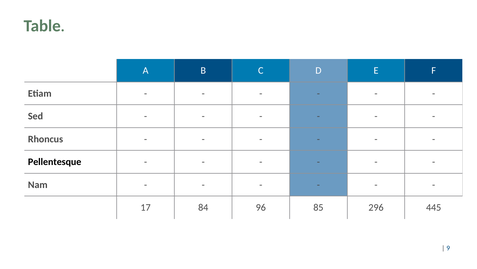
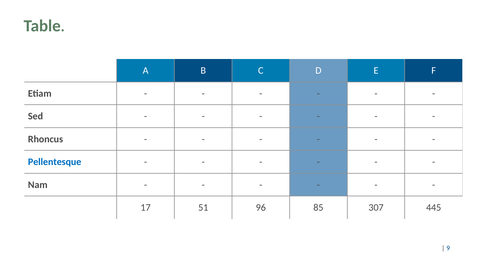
Pellentesque colour: black -> blue
84: 84 -> 51
296: 296 -> 307
